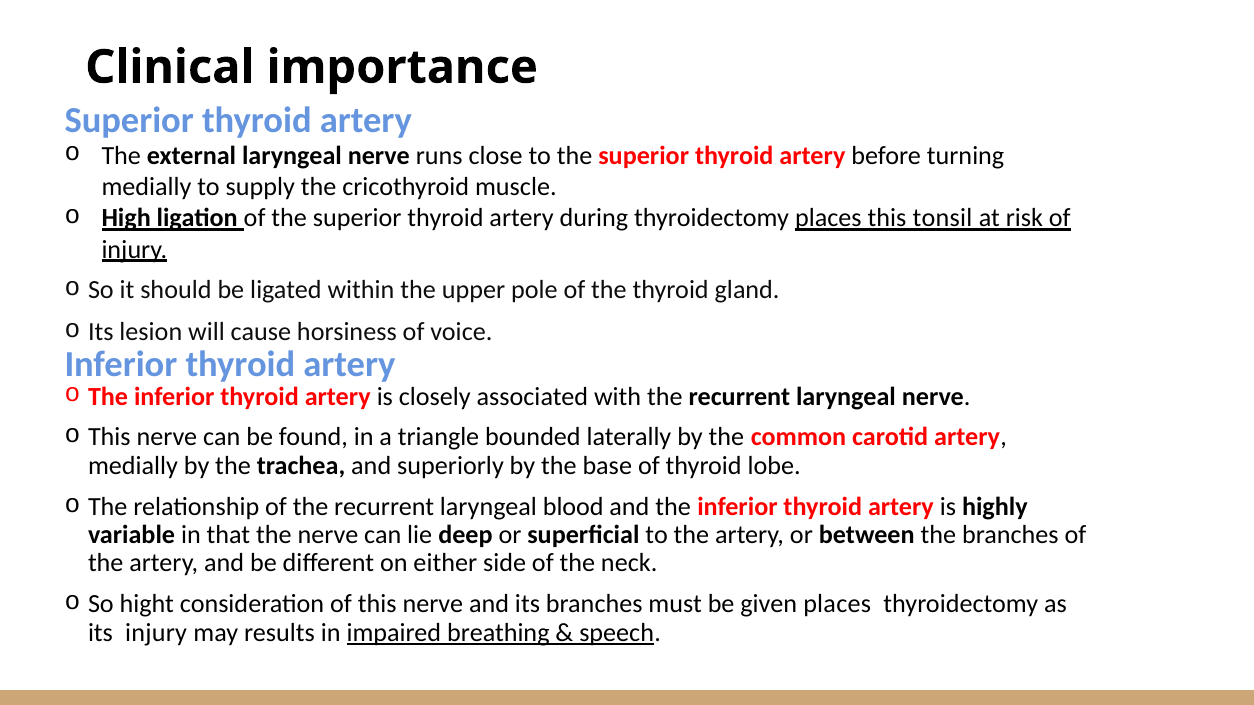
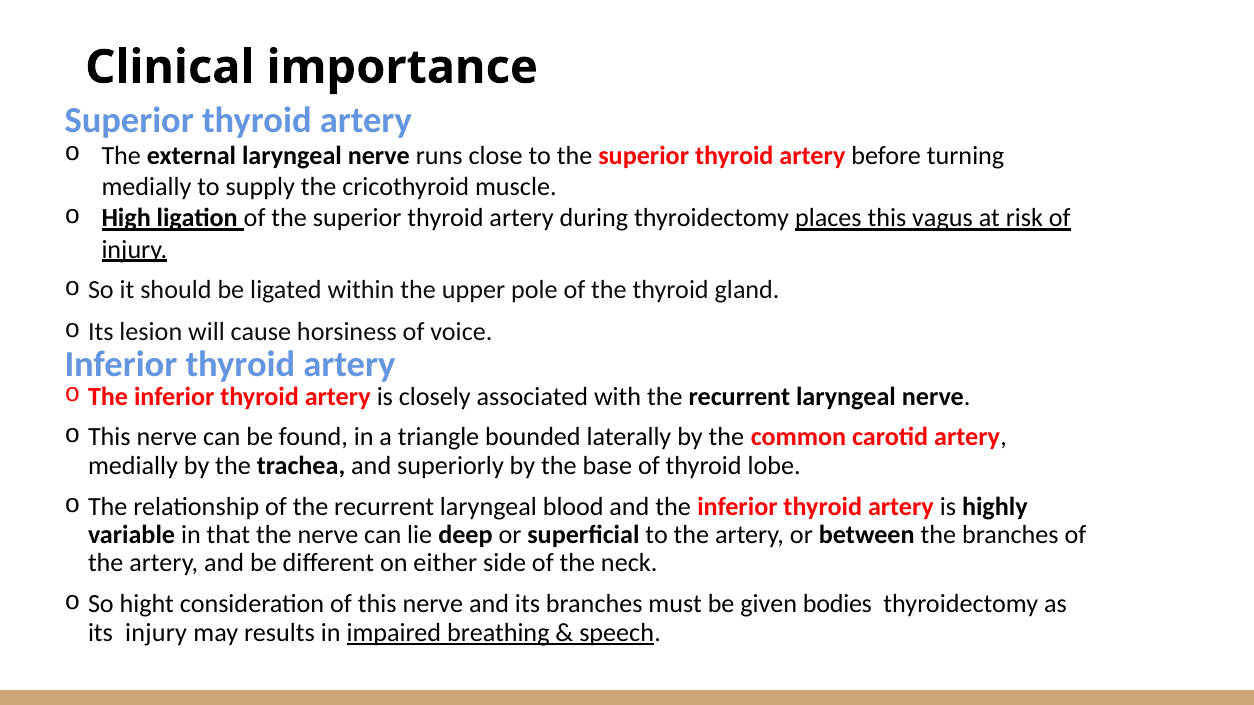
tonsil: tonsil -> vagus
given places: places -> bodies
